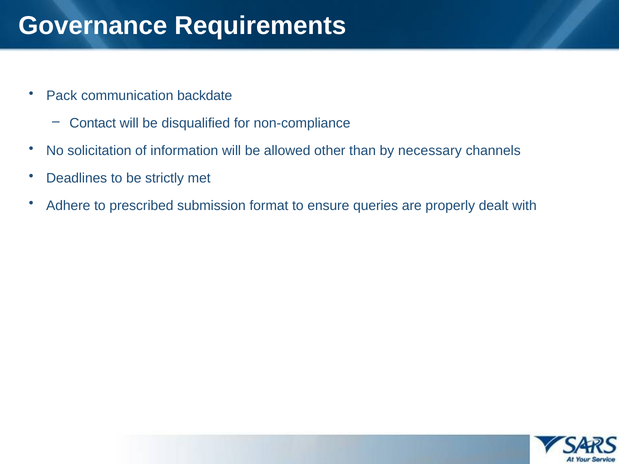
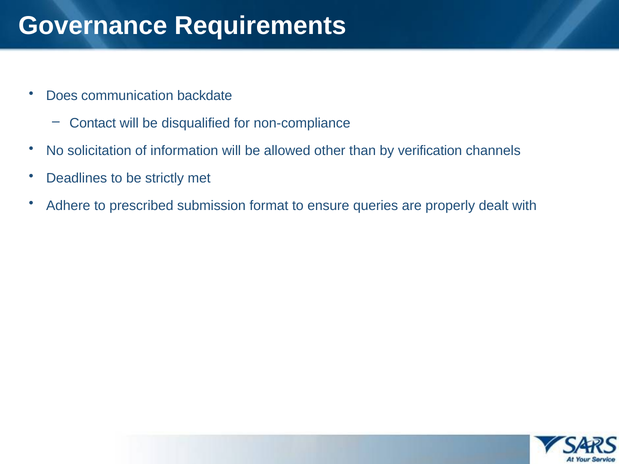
Pack: Pack -> Does
necessary: necessary -> verification
